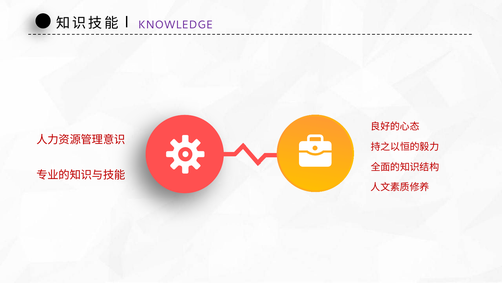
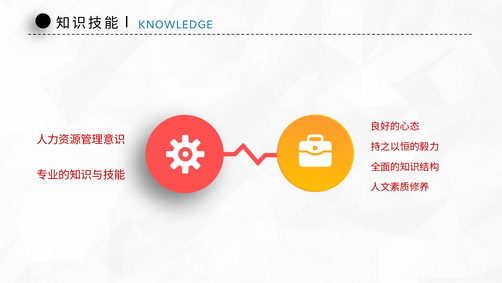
KNOWLEDGE colour: purple -> blue
